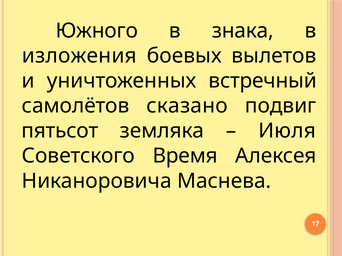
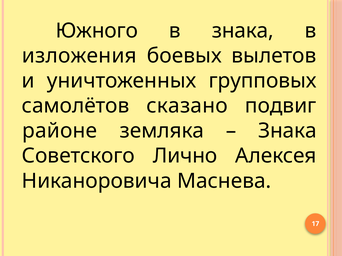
встречный: встречный -> групповых
пятьсот: пятьсот -> районе
Июля at (287, 131): Июля -> Знака
Время: Время -> Лично
